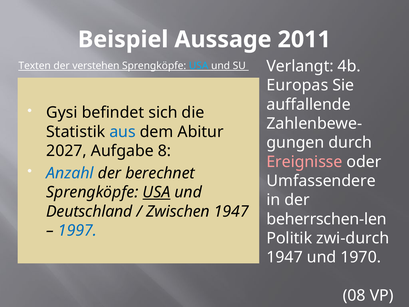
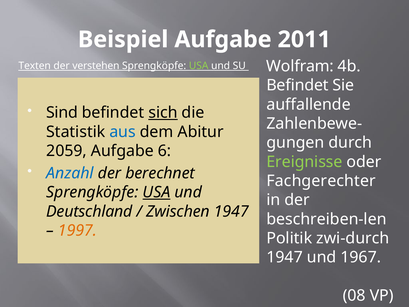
Beispiel Aussage: Aussage -> Aufgabe
Verlangt: Verlangt -> Wolfram
USA at (199, 66) colour: light blue -> light green
Europas at (297, 85): Europas -> Befindet
Gysi: Gysi -> Sind
sich underline: none -> present
2027: 2027 -> 2059
8: 8 -> 6
Ereignisse colour: pink -> light green
Umfassendere: Umfassendere -> Fachgerechter
beherrschen-len: beherrschen-len -> beschreiben-len
1997 colour: blue -> orange
1970: 1970 -> 1967
